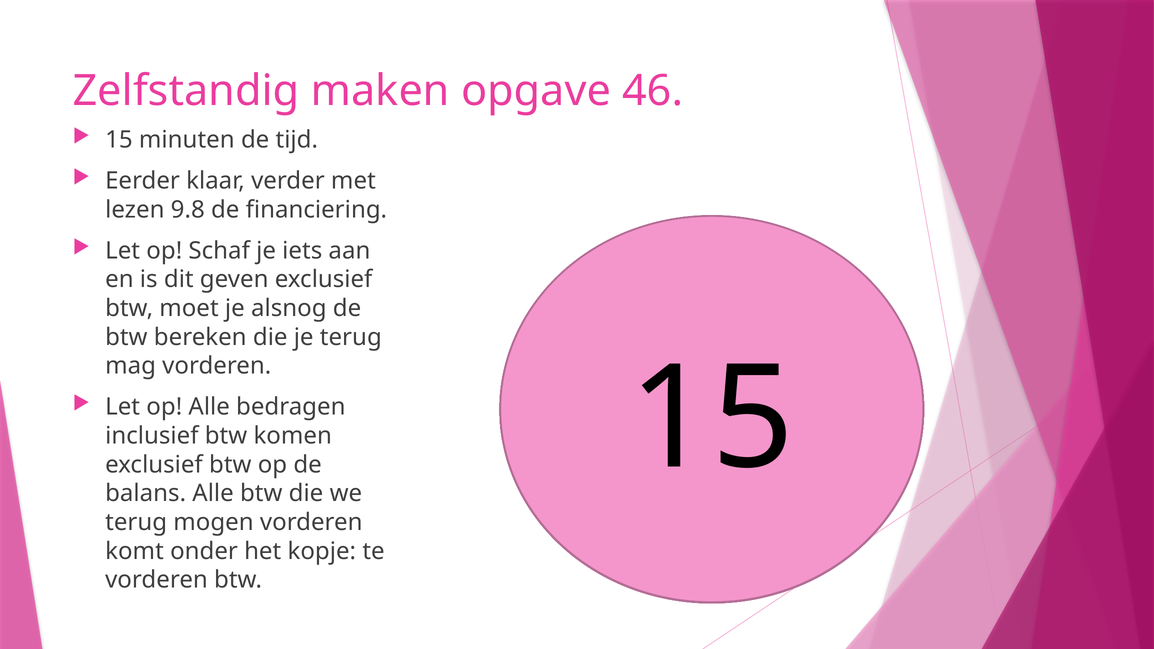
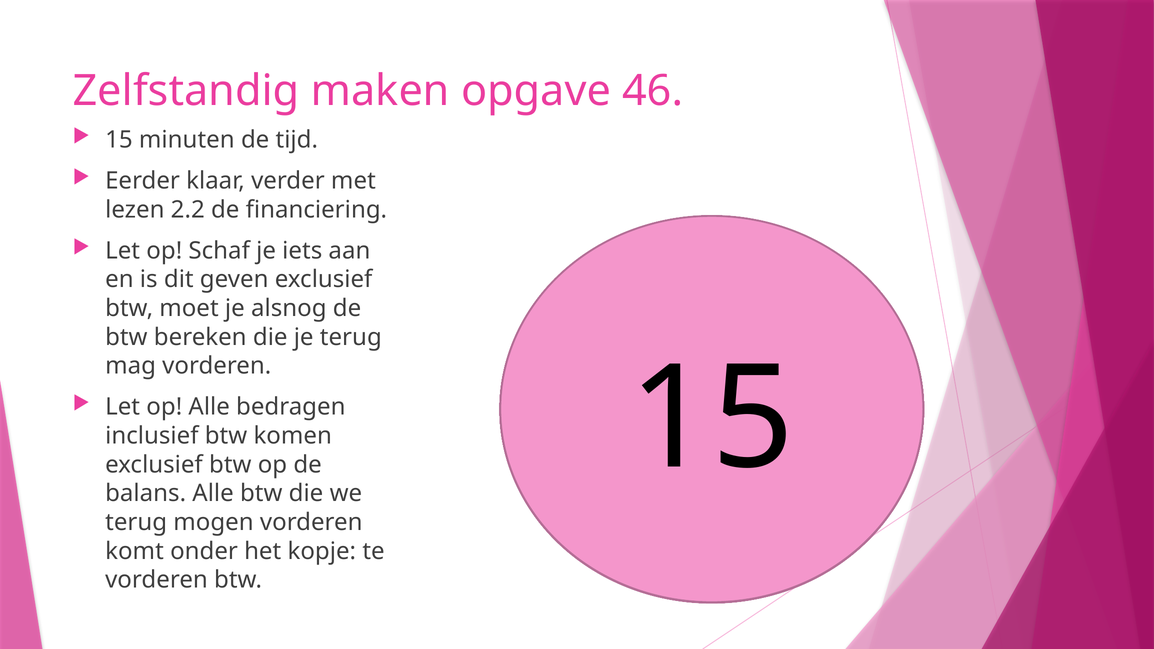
9.8: 9.8 -> 2.2
